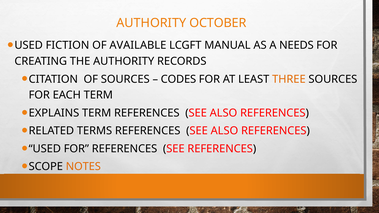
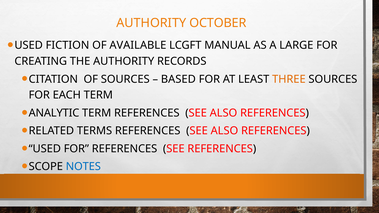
NEEDS: NEEDS -> LARGE
CODES: CODES -> BASED
EXPLAINS: EXPLAINS -> ANALYTIC
NOTES colour: orange -> blue
